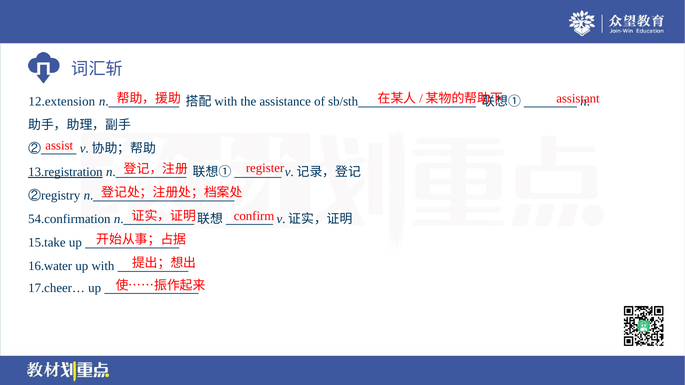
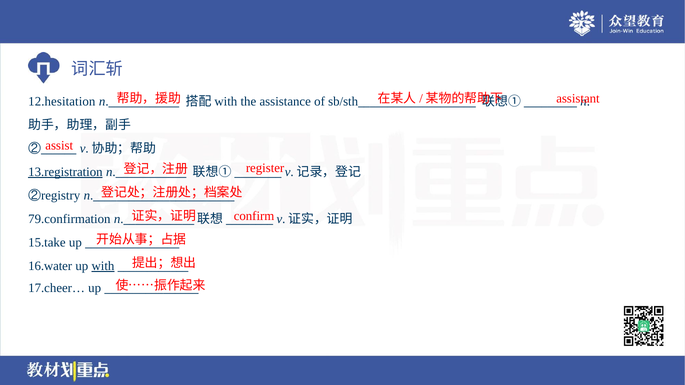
12.extension: 12.extension -> 12.hesitation
54.confirmation: 54.confirmation -> 79.confirmation
with underline: none -> present
